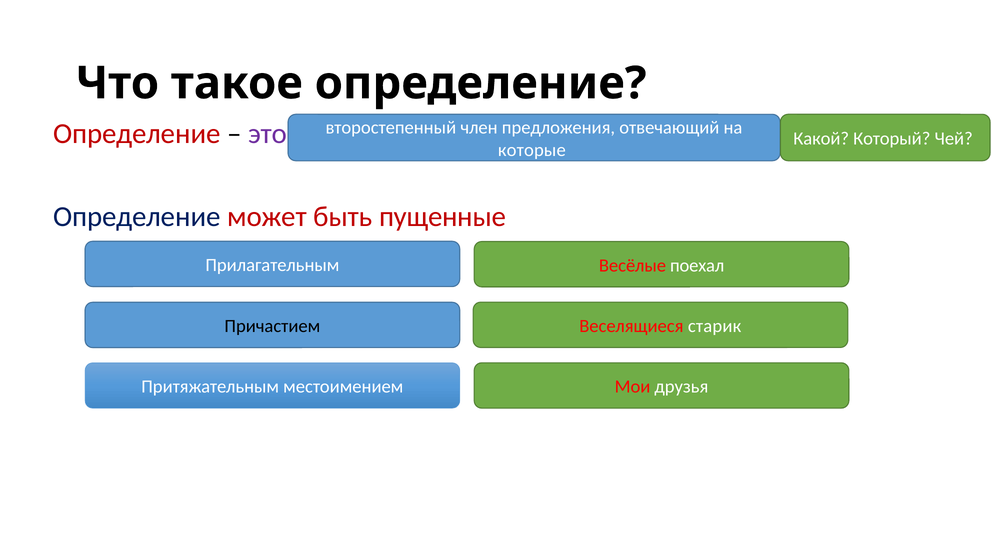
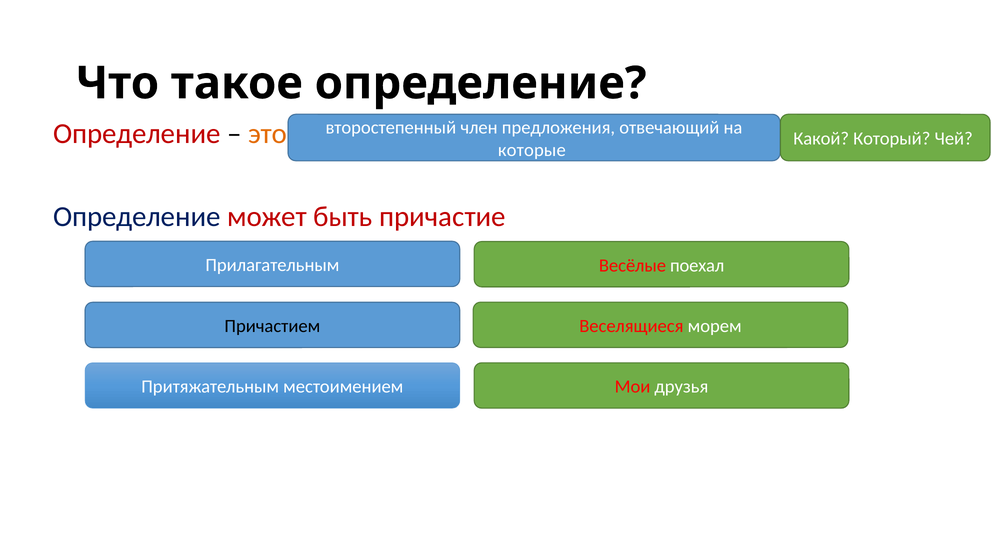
это colour: purple -> orange
пущенные: пущенные -> причастие
старик: старик -> морем
